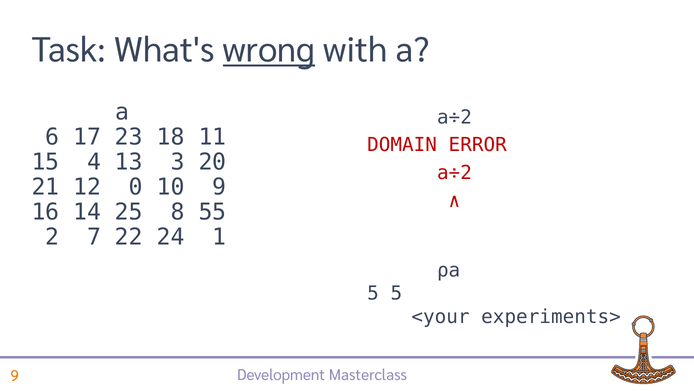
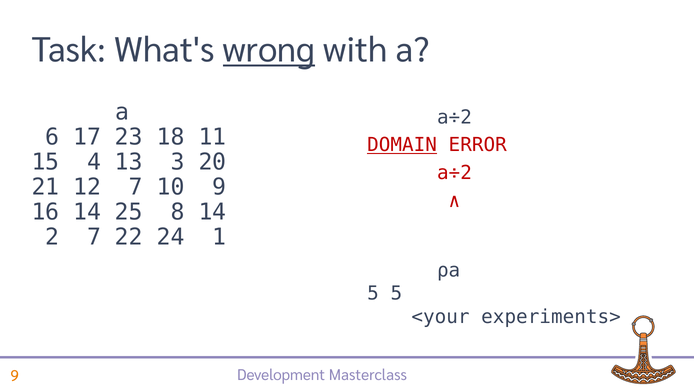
DOMAIN underline: none -> present
12 0: 0 -> 7
8 55: 55 -> 14
